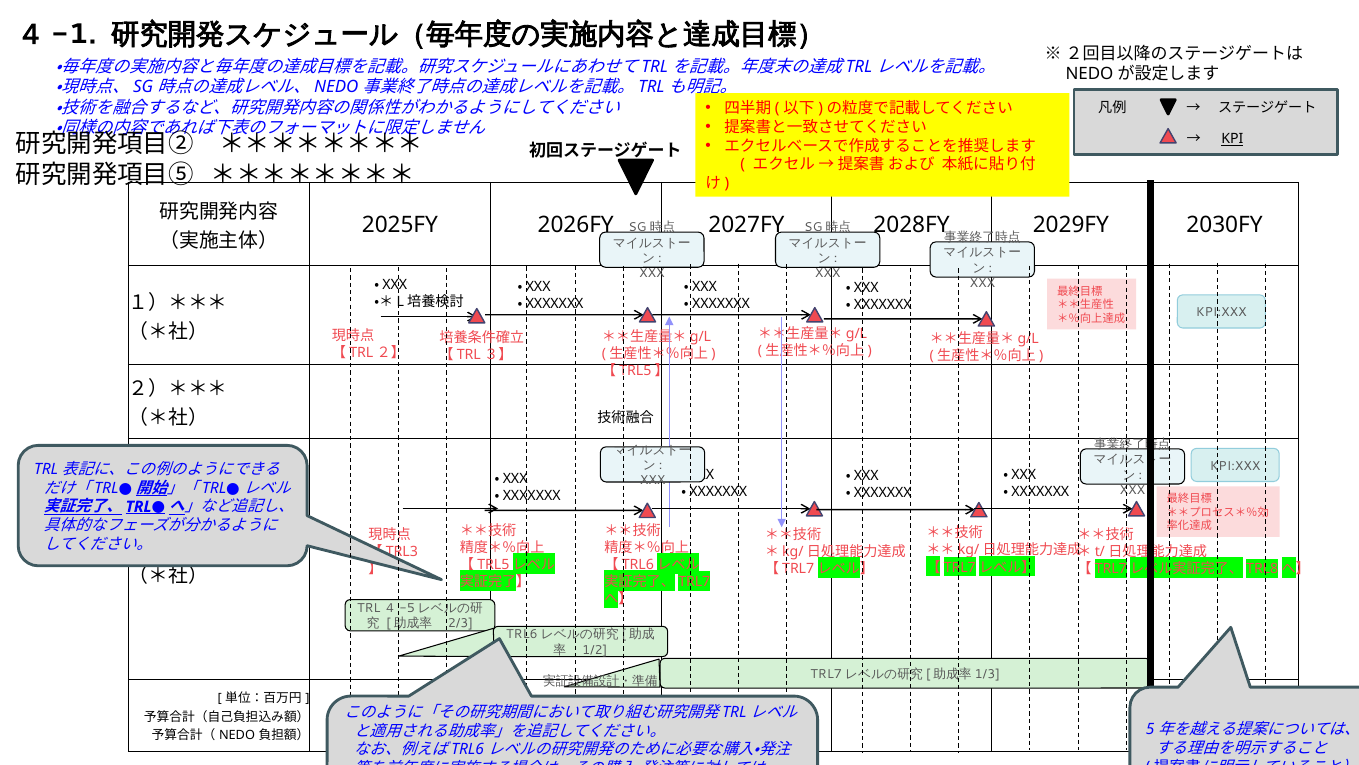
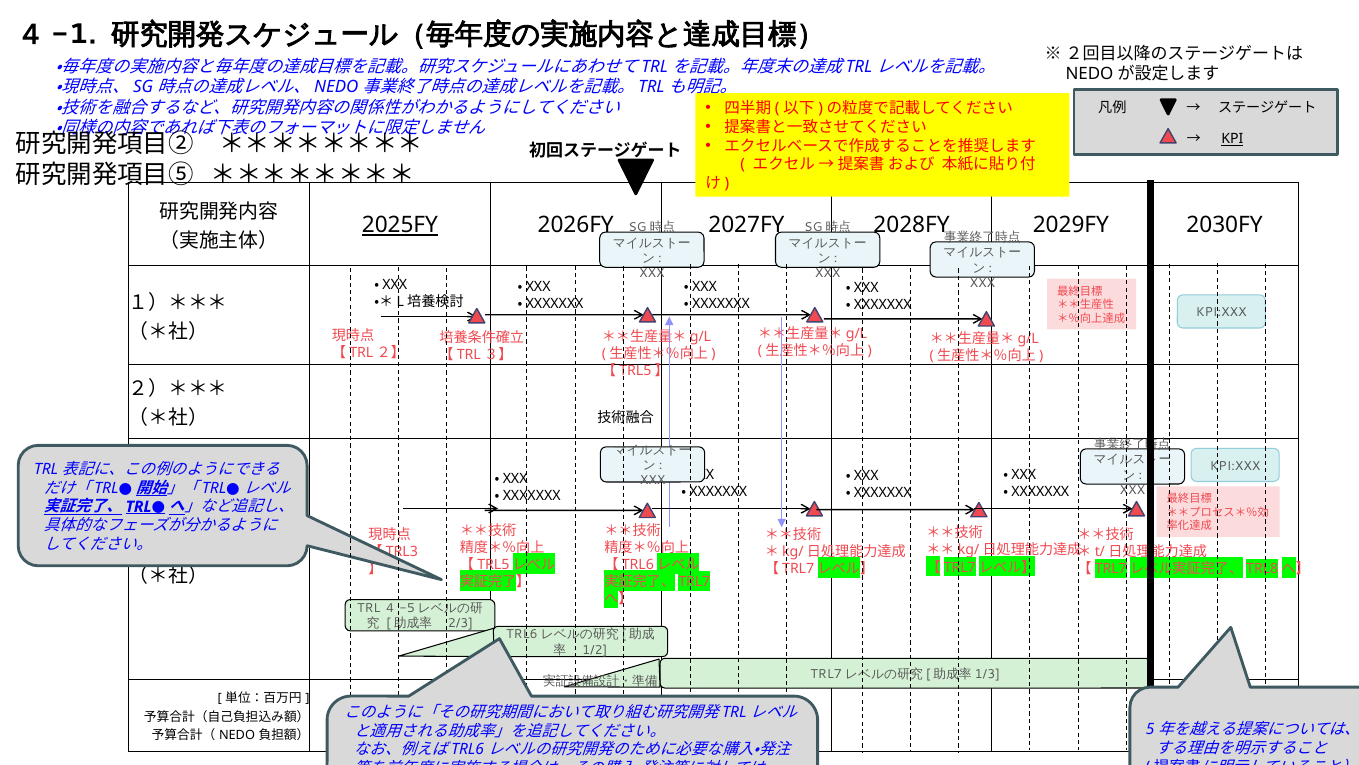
2025FY underline: none -> present
